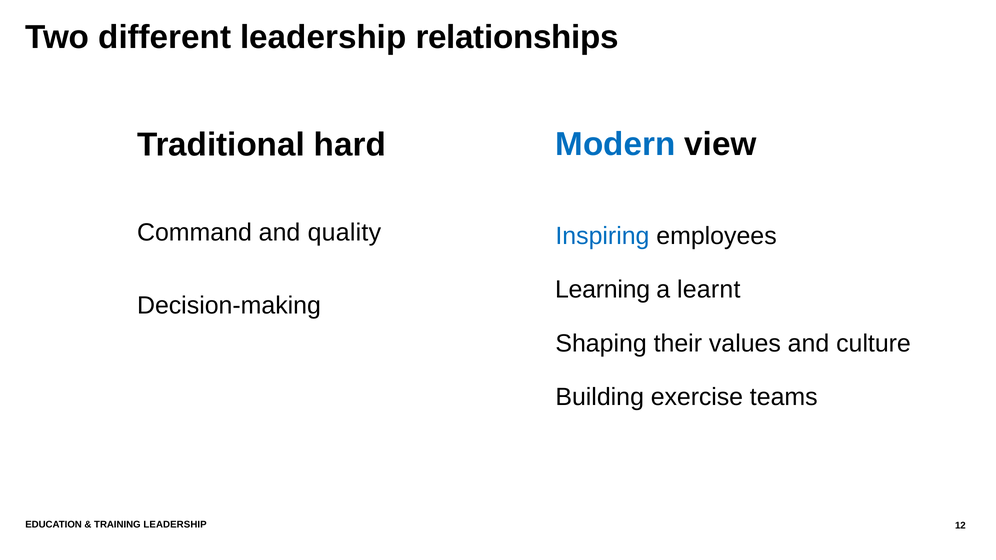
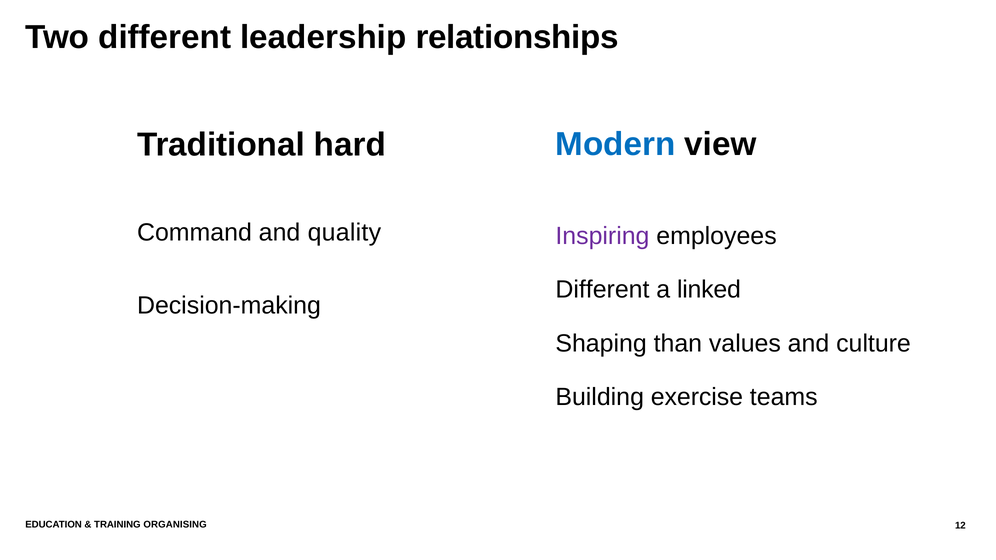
Inspiring colour: blue -> purple
Learning at (603, 290): Learning -> Different
learnt: learnt -> linked
their: their -> than
TRAINING LEADERSHIP: LEADERSHIP -> ORGANISING
